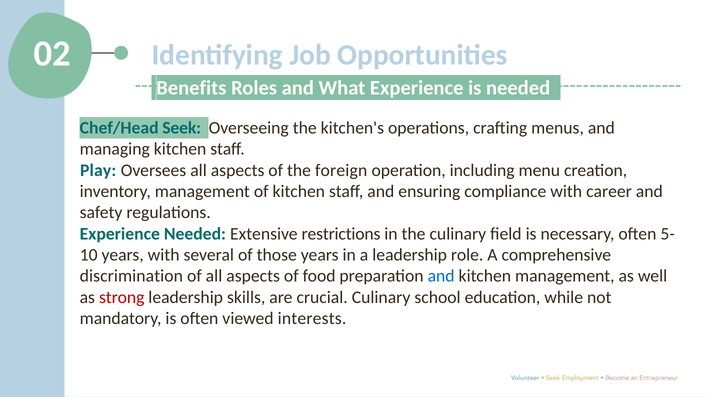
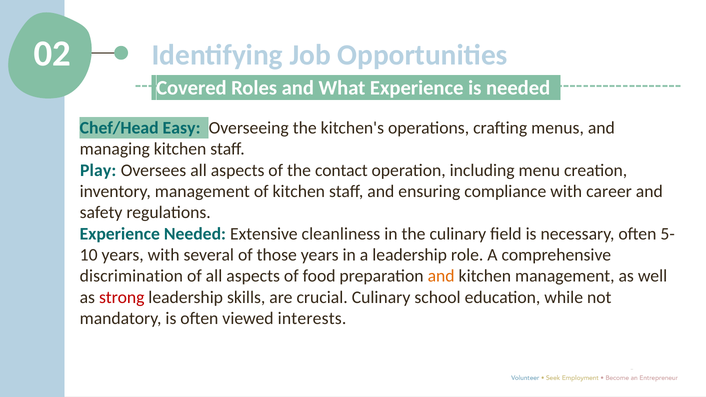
Benefits: Benefits -> Covered
Seek: Seek -> Easy
foreign: foreign -> contact
restrictions: restrictions -> cleanliness
and at (441, 276) colour: blue -> orange
